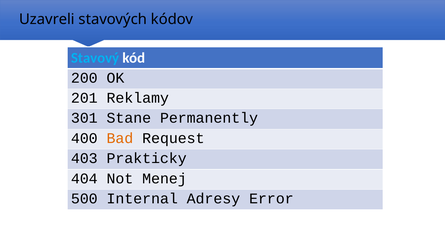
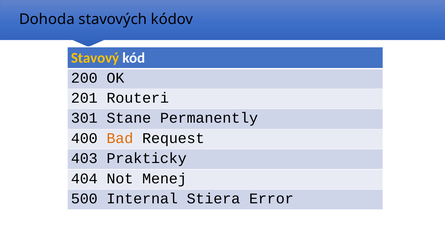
Uzavreli: Uzavreli -> Dohoda
Stavový colour: light blue -> yellow
Reklamy: Reklamy -> Routeri
Adresy: Adresy -> Stiera
